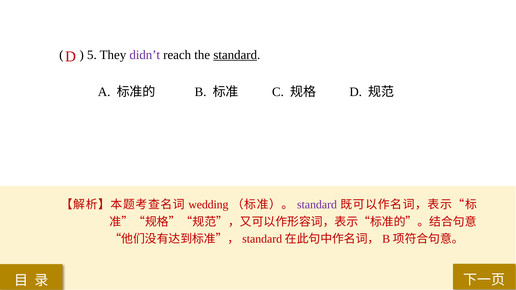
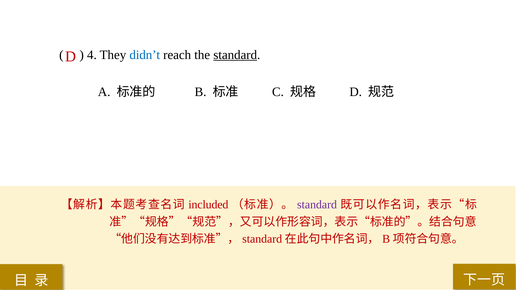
5: 5 -> 4
didn’t colour: purple -> blue
wedding: wedding -> included
